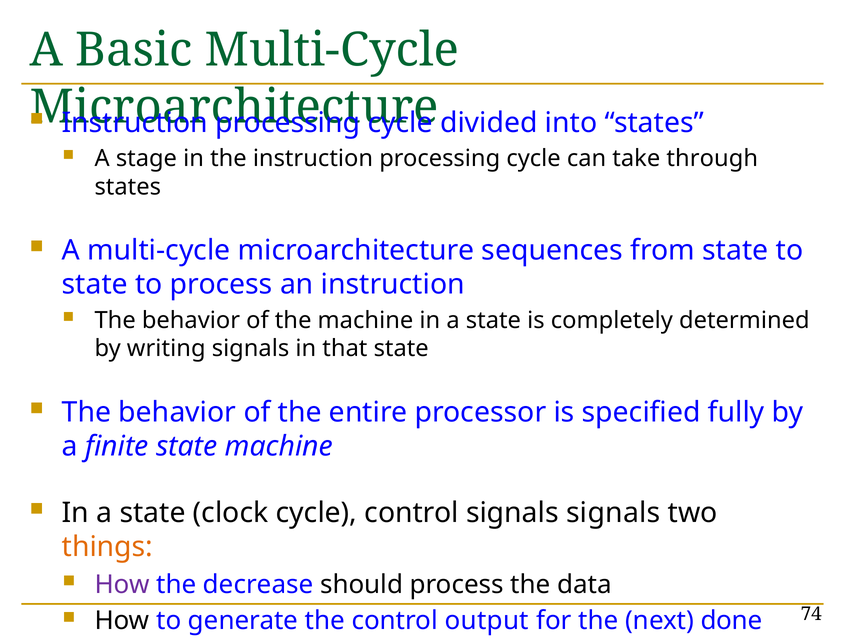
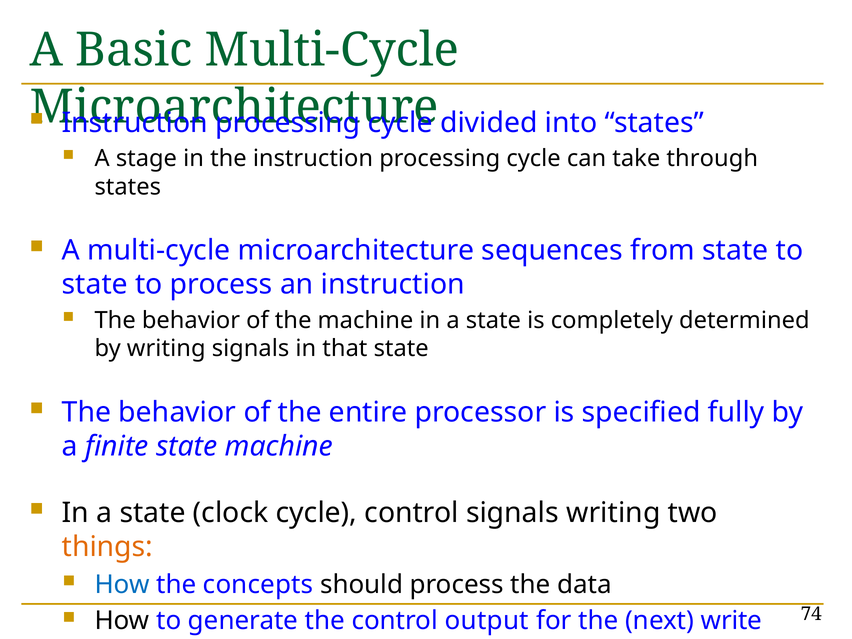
signals signals: signals -> writing
How at (122, 584) colour: purple -> blue
decrease: decrease -> concepts
done: done -> write
